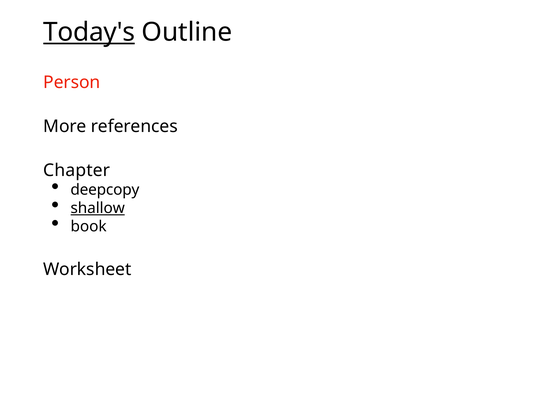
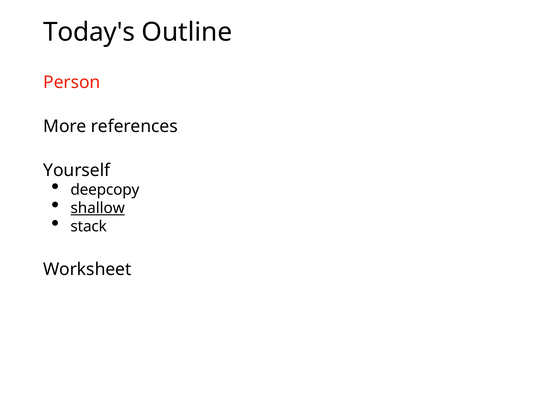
Today's underline: present -> none
Chapter: Chapter -> Yourself
book: book -> stack
